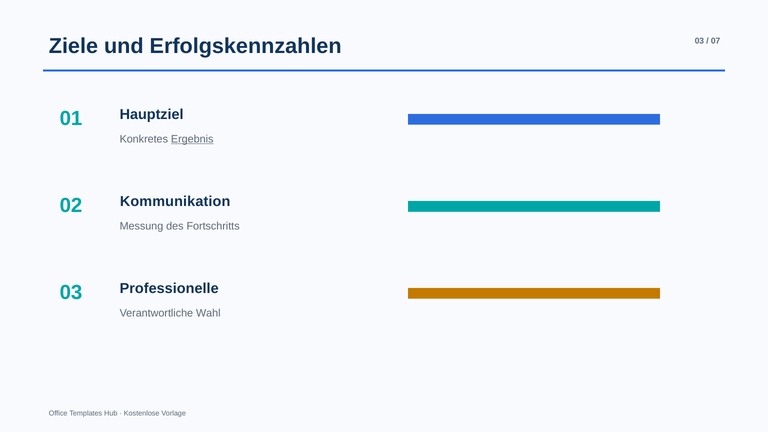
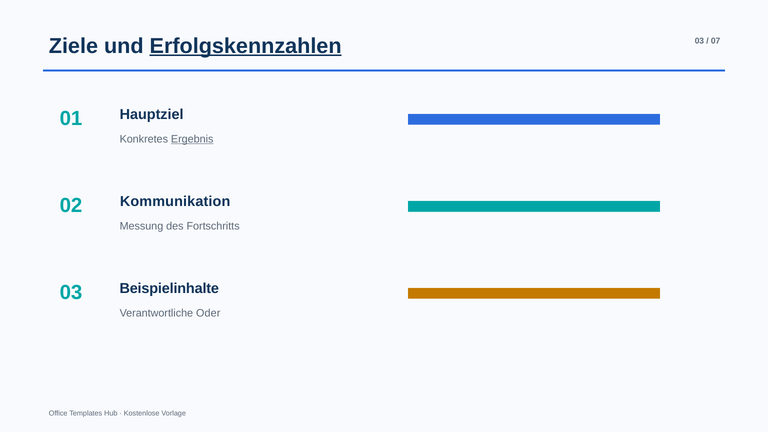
Erfolgskennzahlen underline: none -> present
Professionelle: Professionelle -> Beispielinhalte
Wahl: Wahl -> Oder
